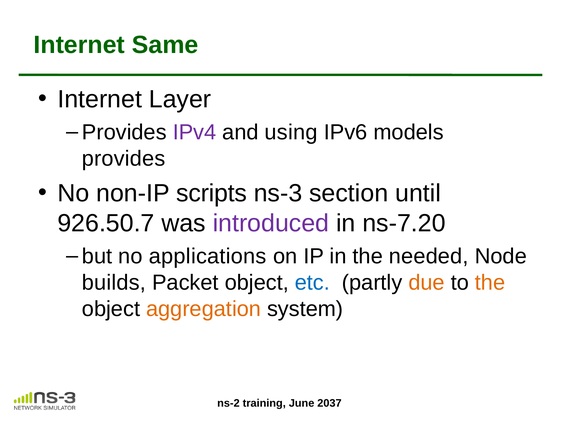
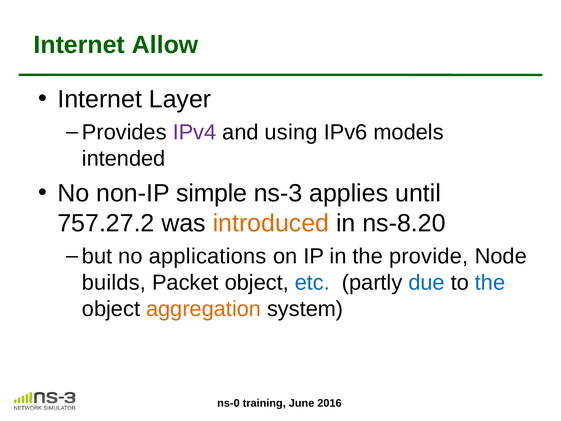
Same: Same -> Allow
provides at (124, 159): provides -> intended
scripts: scripts -> simple
section: section -> applies
926.50.7: 926.50.7 -> 757.27.2
introduced colour: purple -> orange
ns-7.20: ns-7.20 -> ns-8.20
needed: needed -> provide
due colour: orange -> blue
the at (490, 282) colour: orange -> blue
ns-2: ns-2 -> ns-0
2037: 2037 -> 2016
